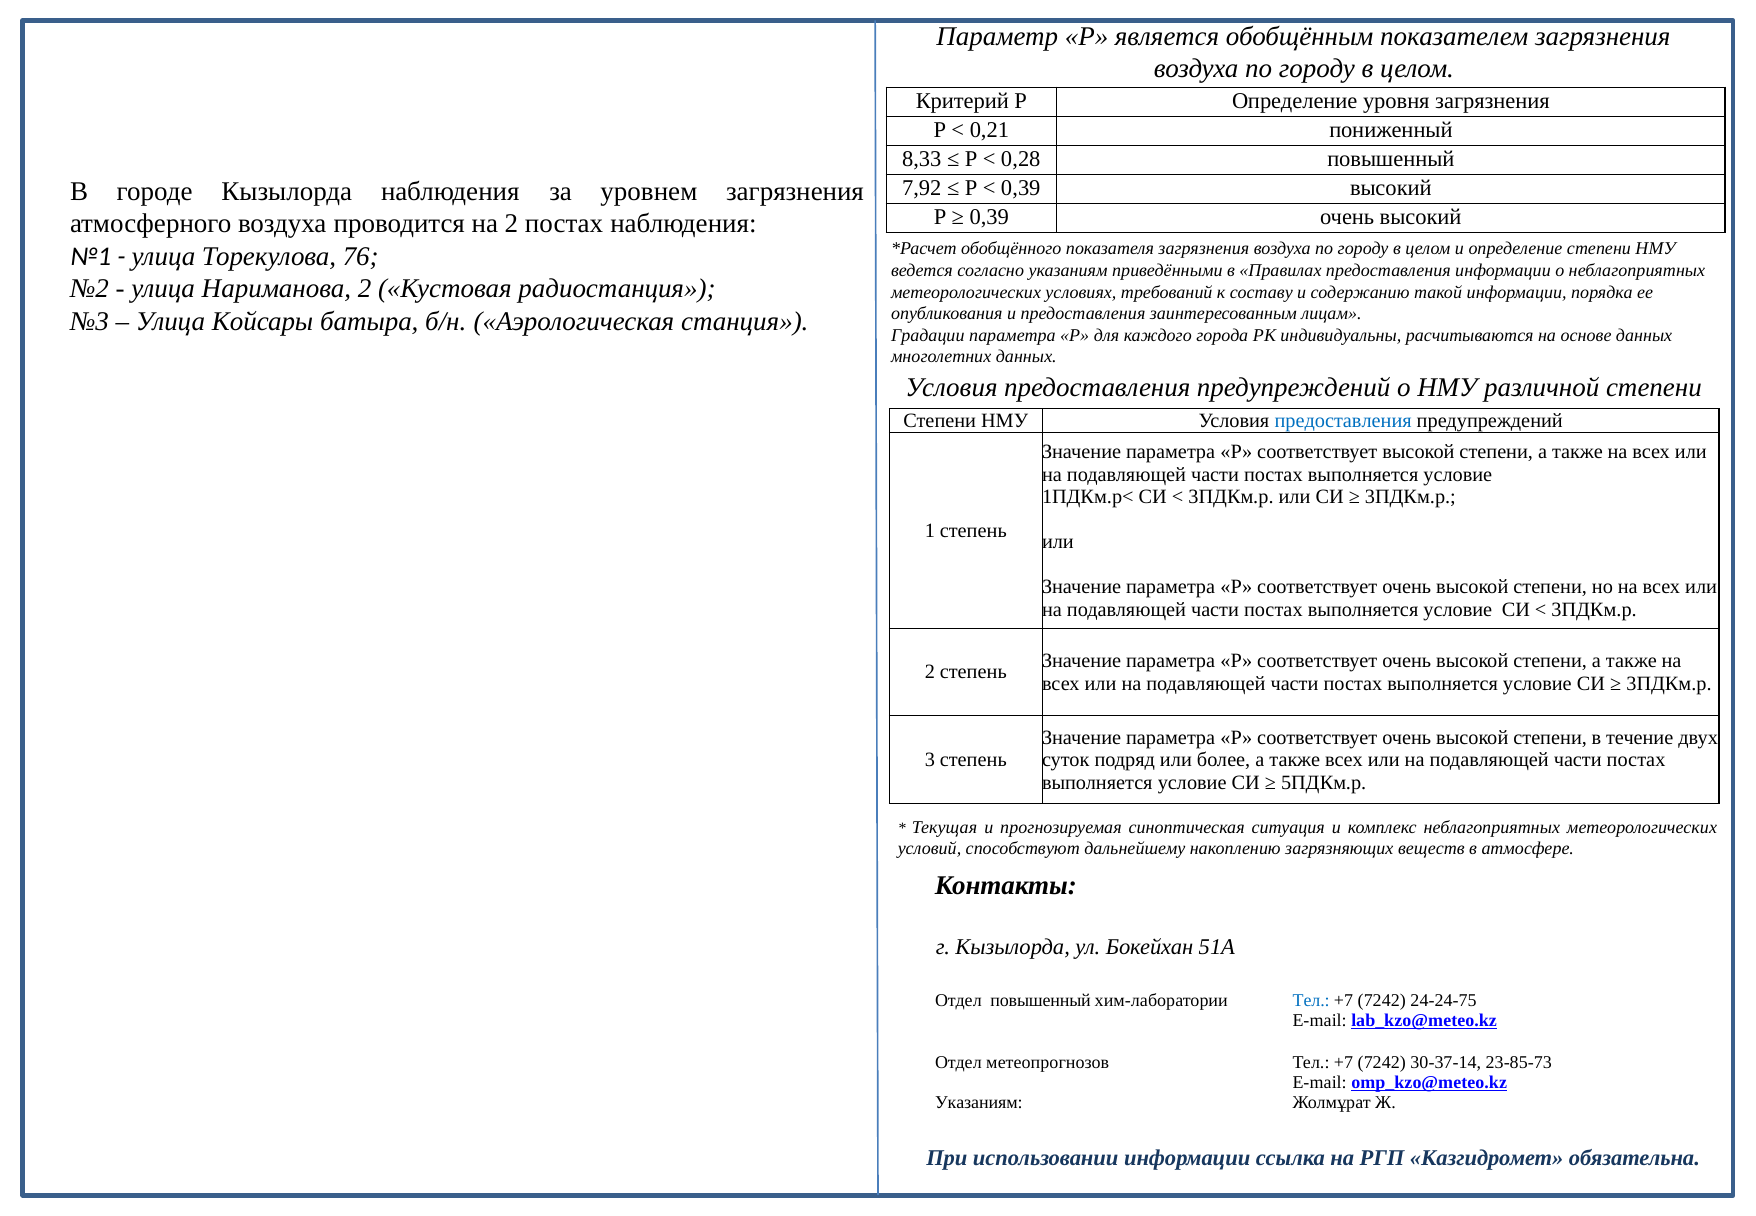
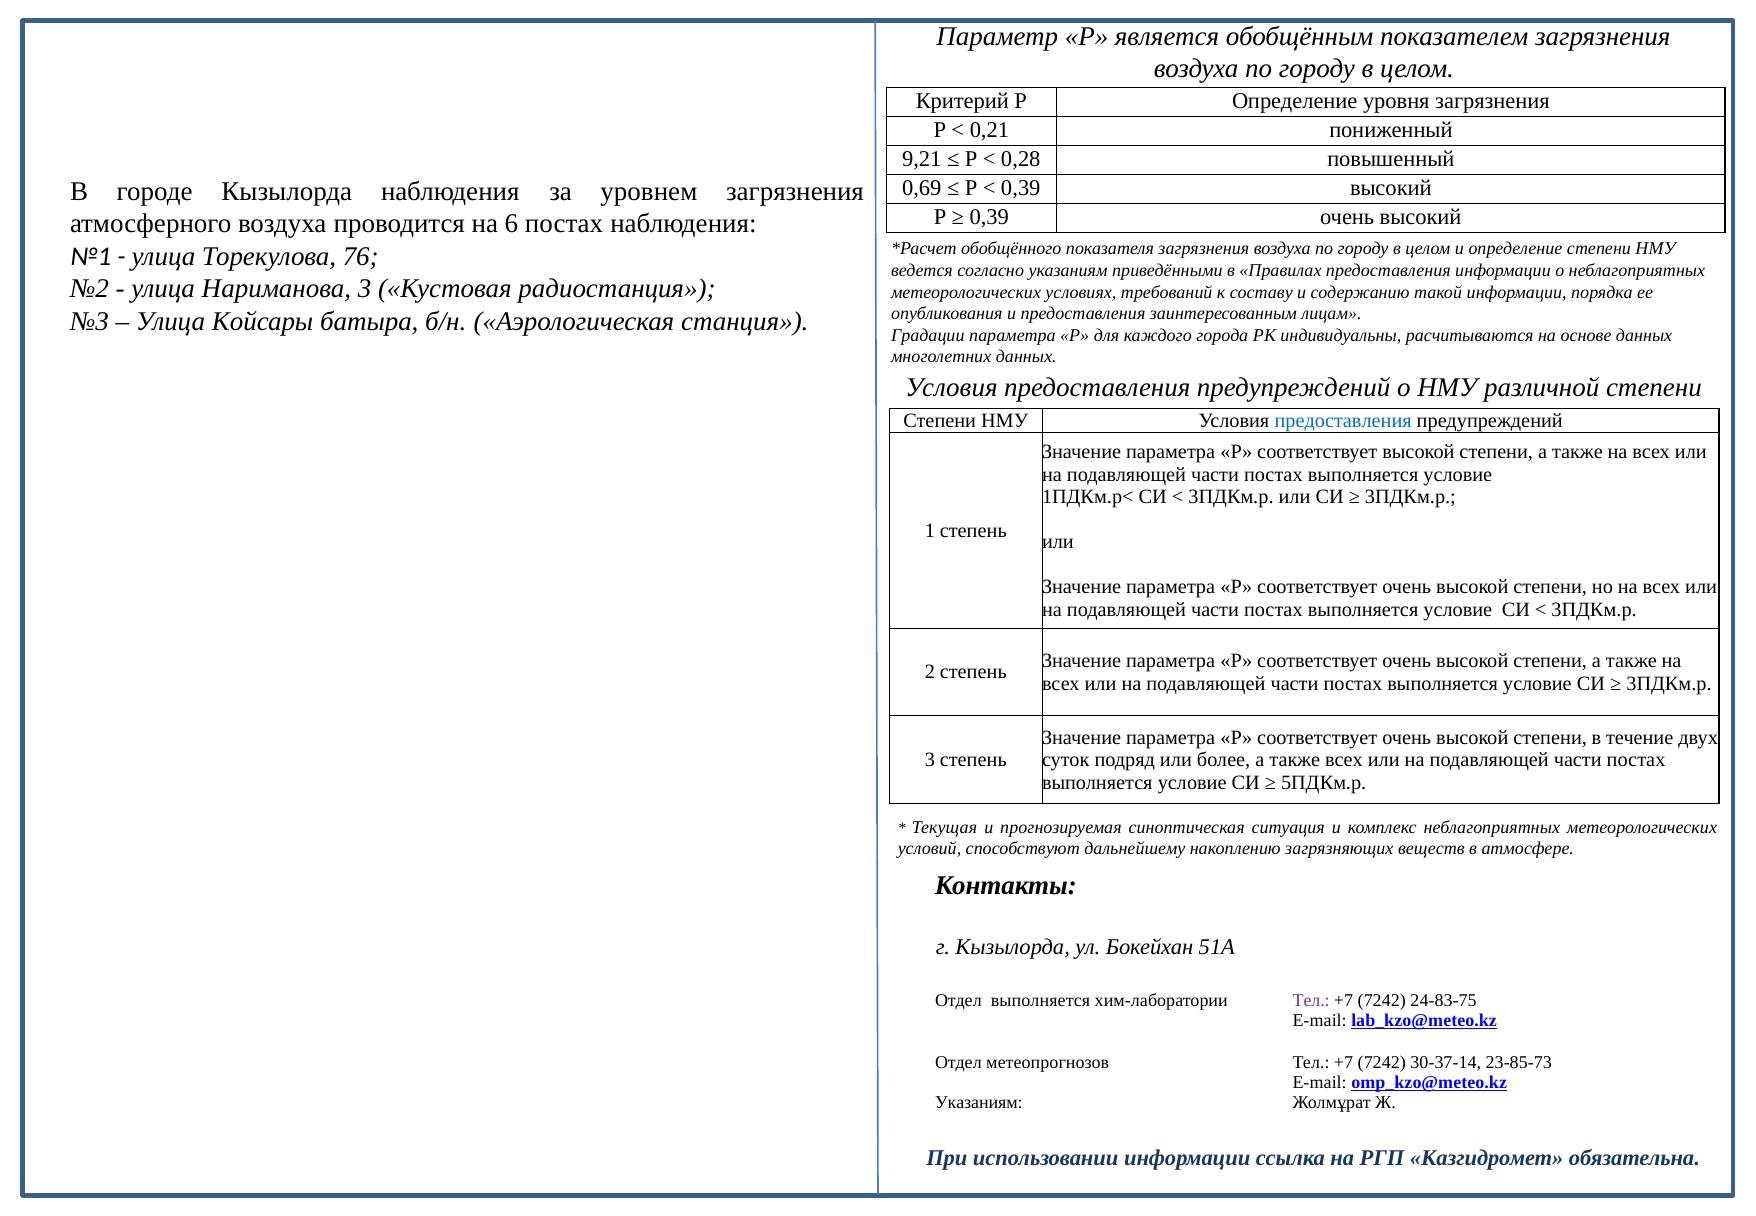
8,33: 8,33 -> 9,21
7,92: 7,92 -> 0,69
на 2: 2 -> 6
Нариманова 2: 2 -> 3
Отдел повышенный: повышенный -> выполняется
Тел at (1311, 1000) colour: blue -> purple
24-24-75: 24-24-75 -> 24-83-75
